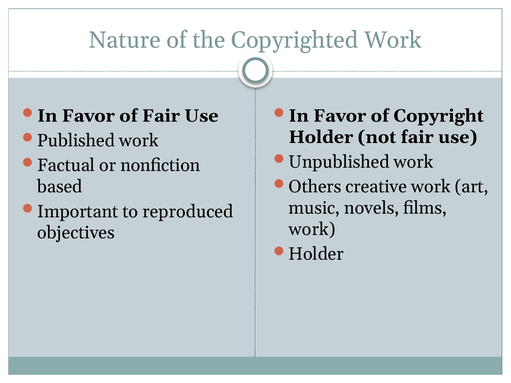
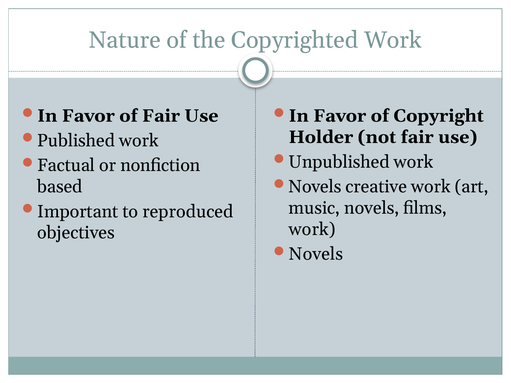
Others at (315, 187): Others -> Novels
Holder at (316, 254): Holder -> Novels
